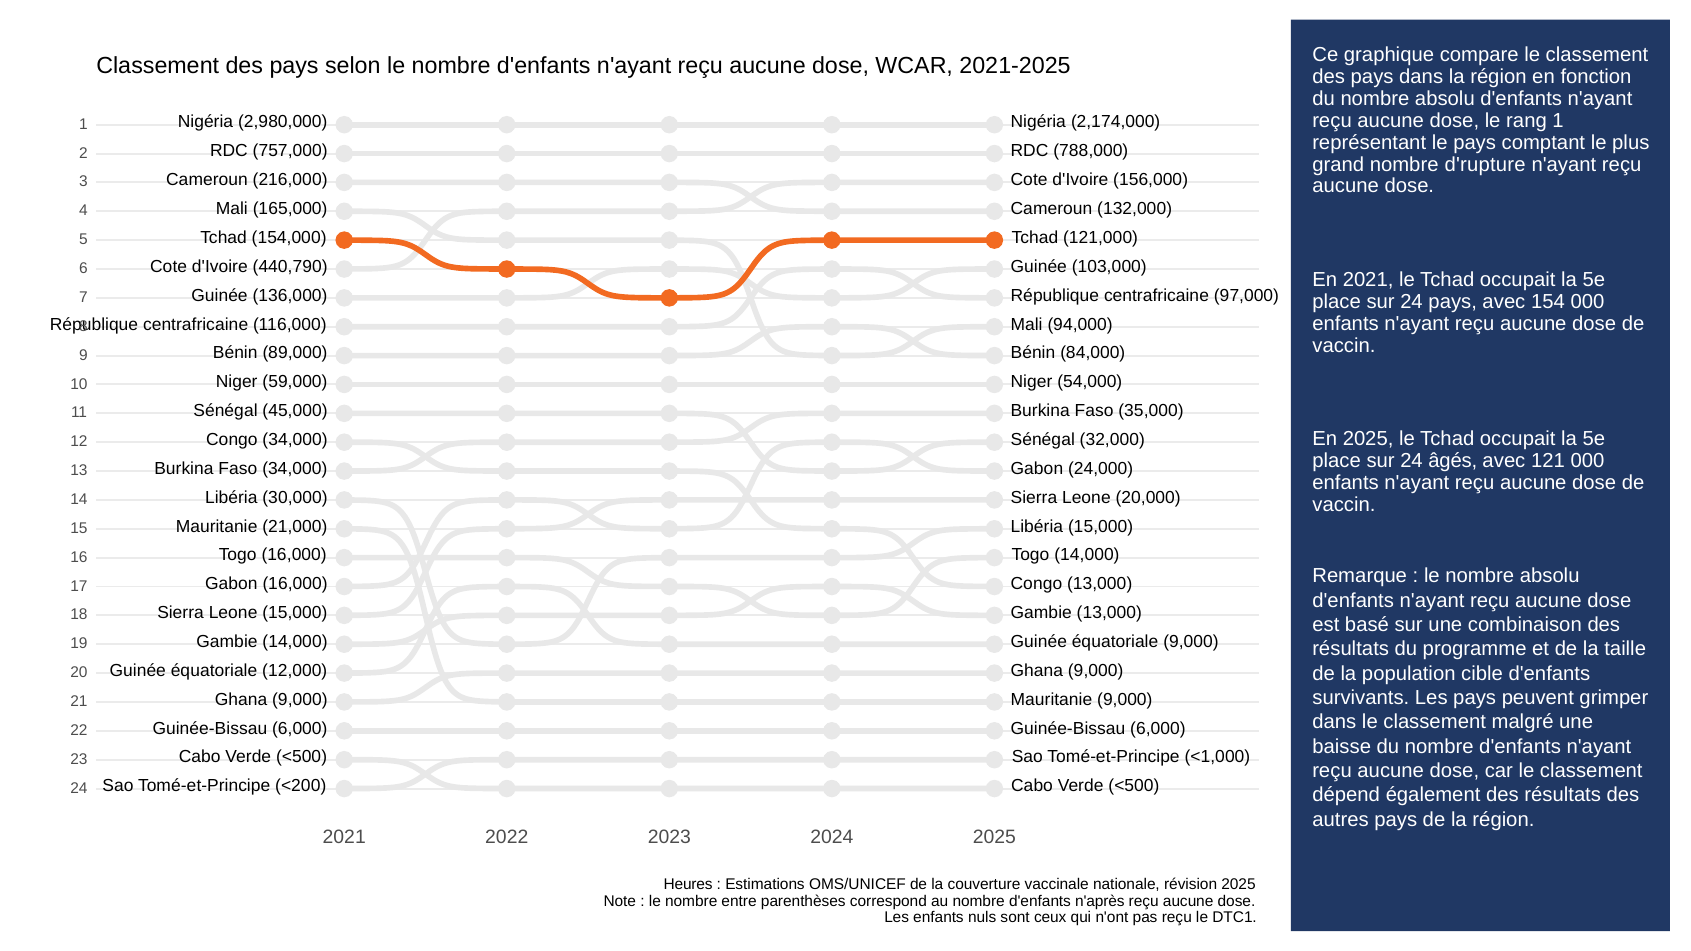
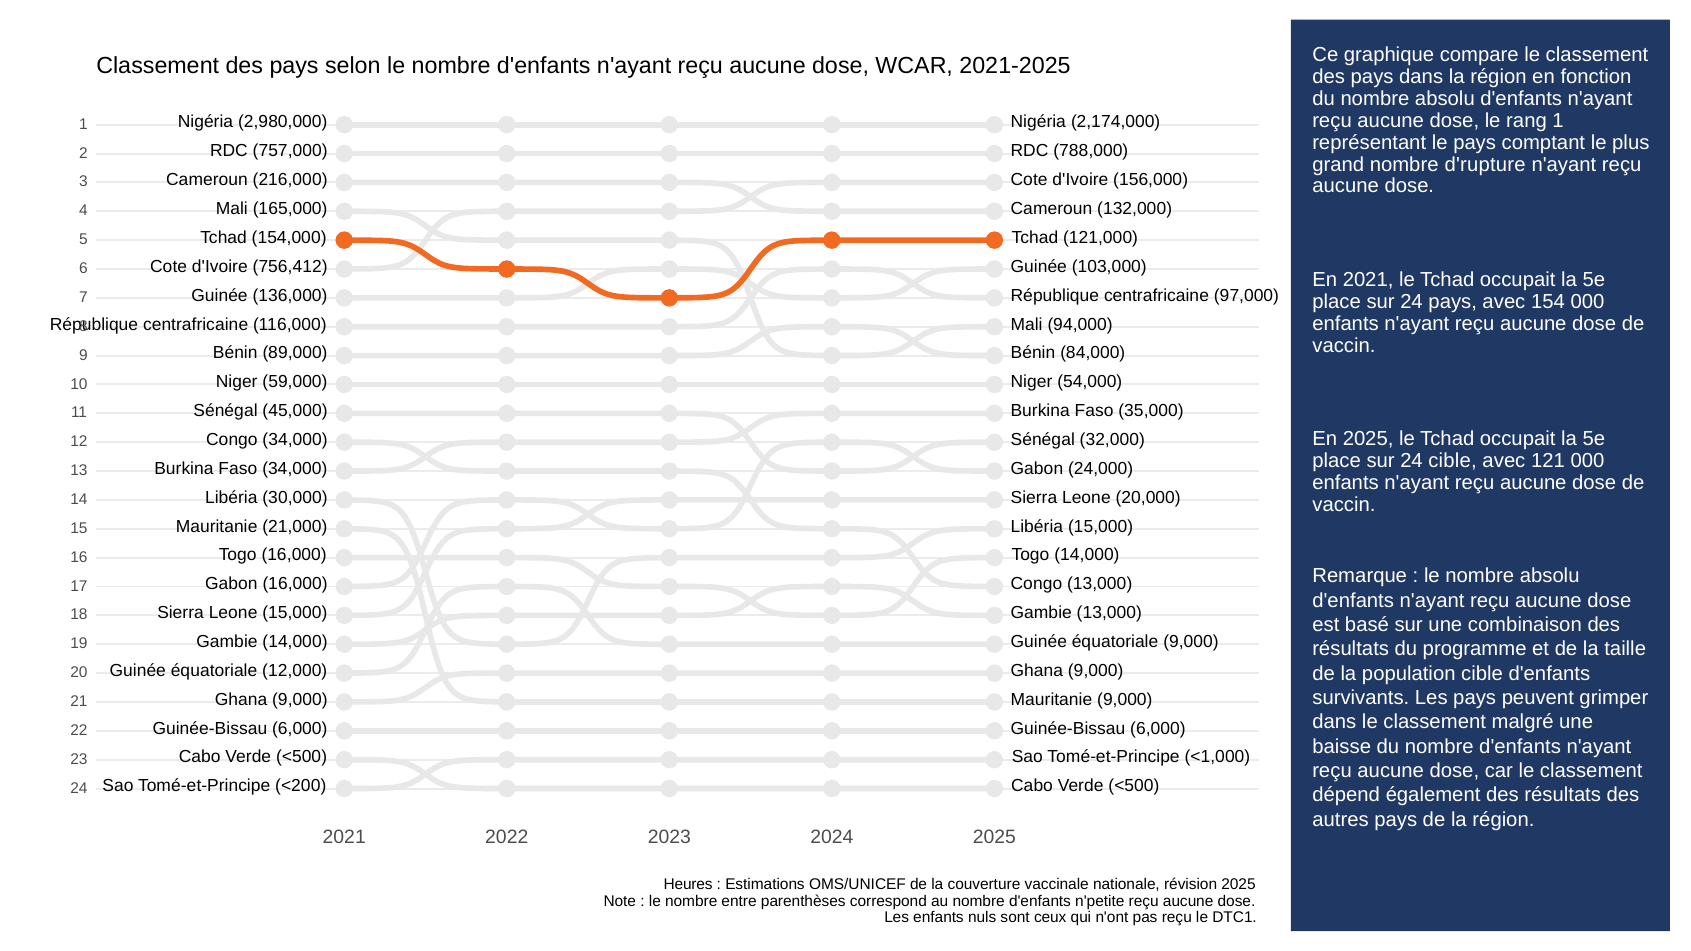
440,790: 440,790 -> 756,412
24 âgés: âgés -> cible
n'après: n'après -> n'petite
